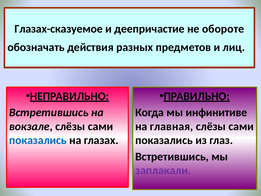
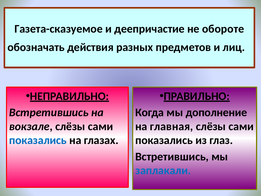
Глазах-сказуемое: Глазах-сказуемое -> Газета-сказуемое
инфинитиве: инфинитиве -> дополнение
заплакали colour: purple -> blue
